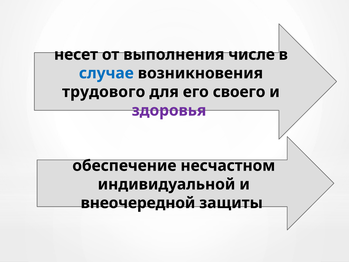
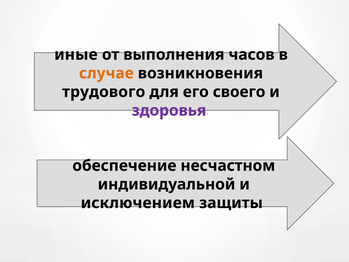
несет: несет -> иные
числе: числе -> часов
случае colour: blue -> orange
внеочередной: внеочередной -> исключением
